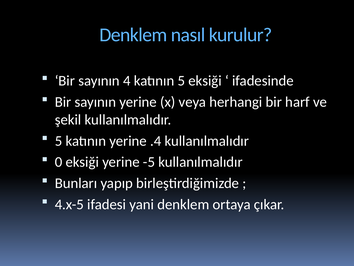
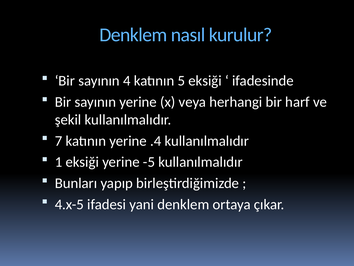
5 at (59, 141): 5 -> 7
0: 0 -> 1
